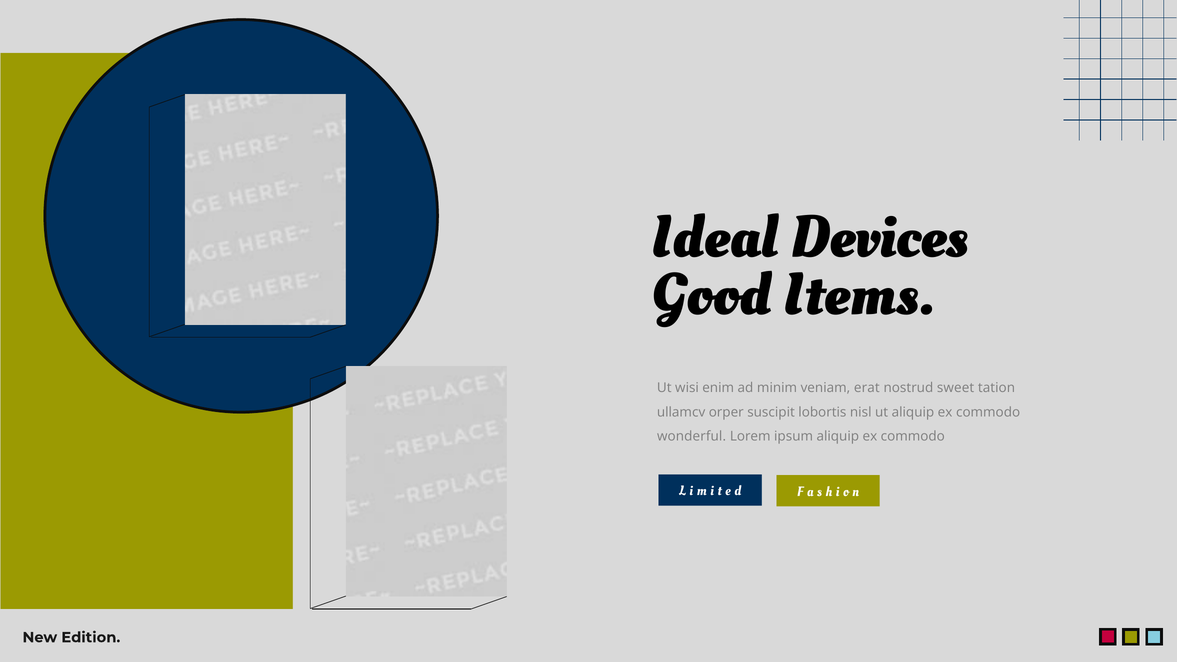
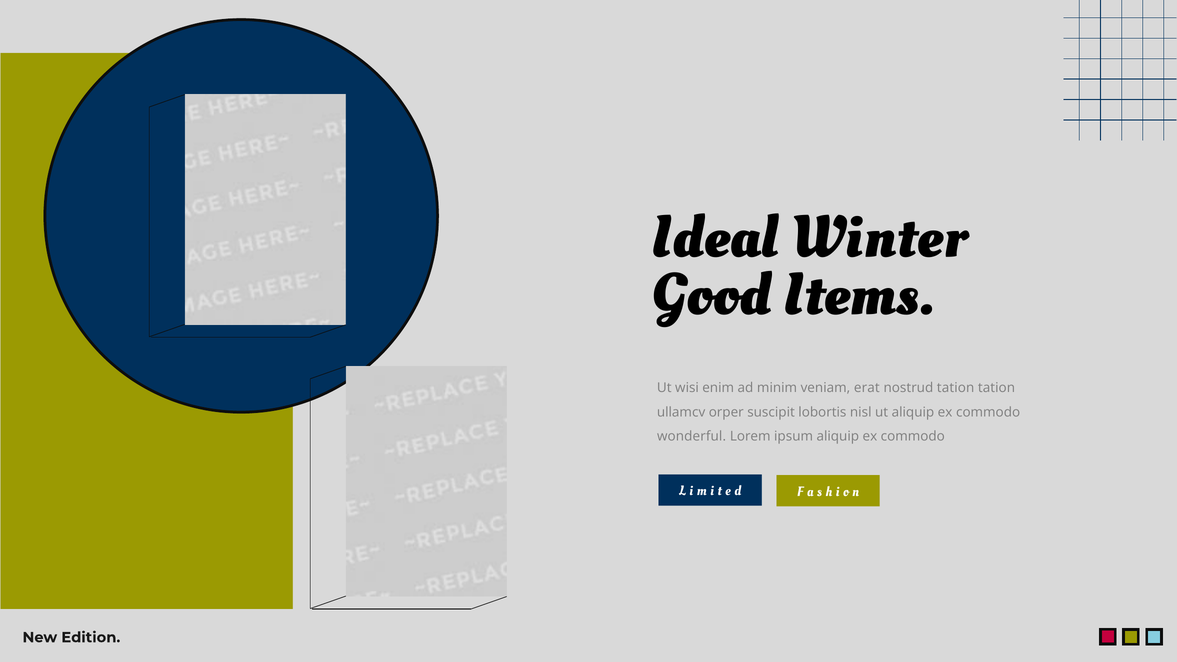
Devices: Devices -> Winter
nostrud sweet: sweet -> tation
